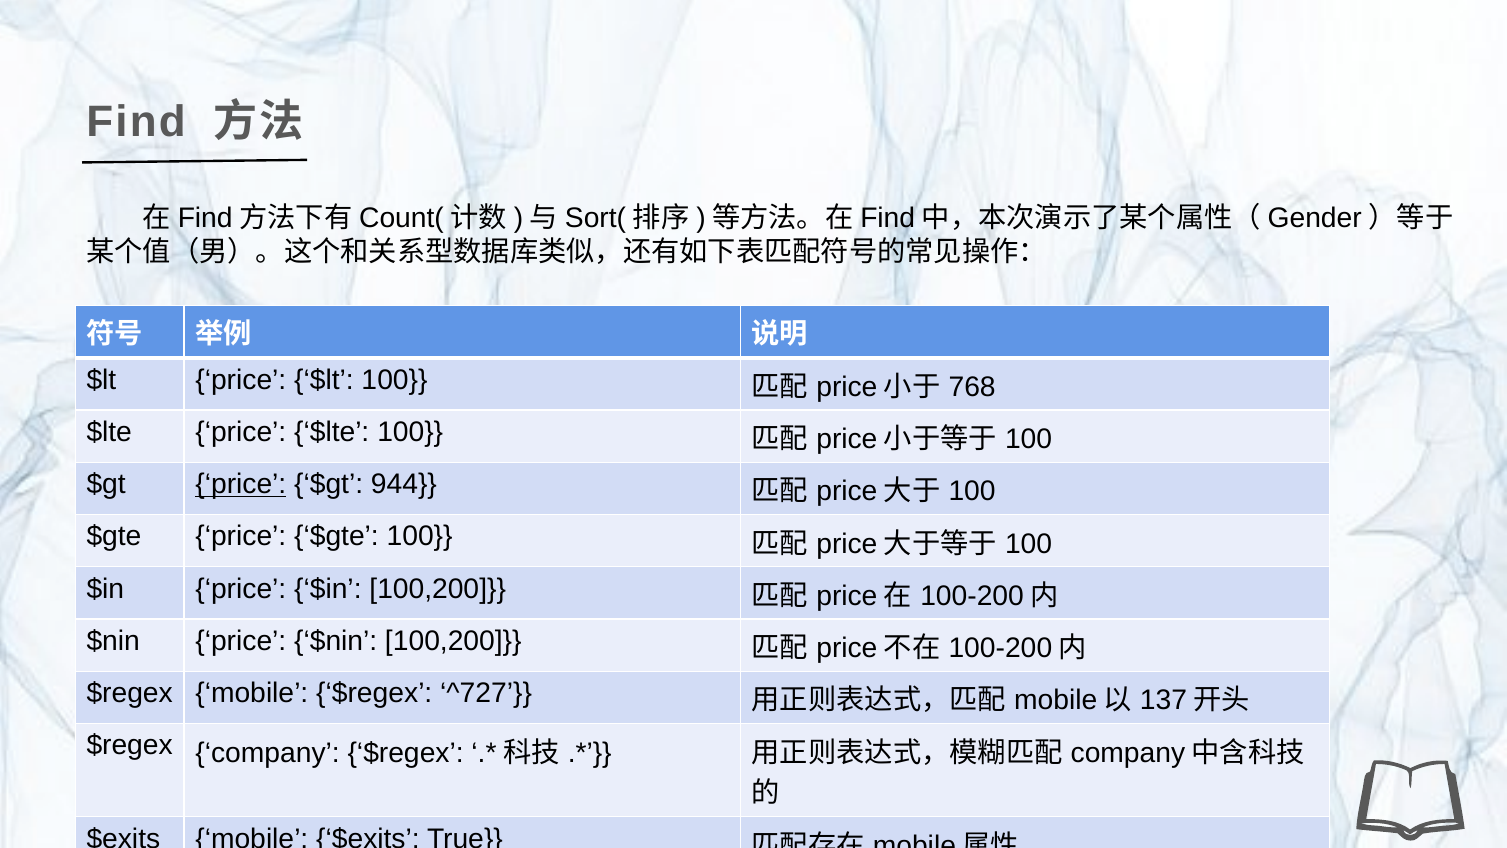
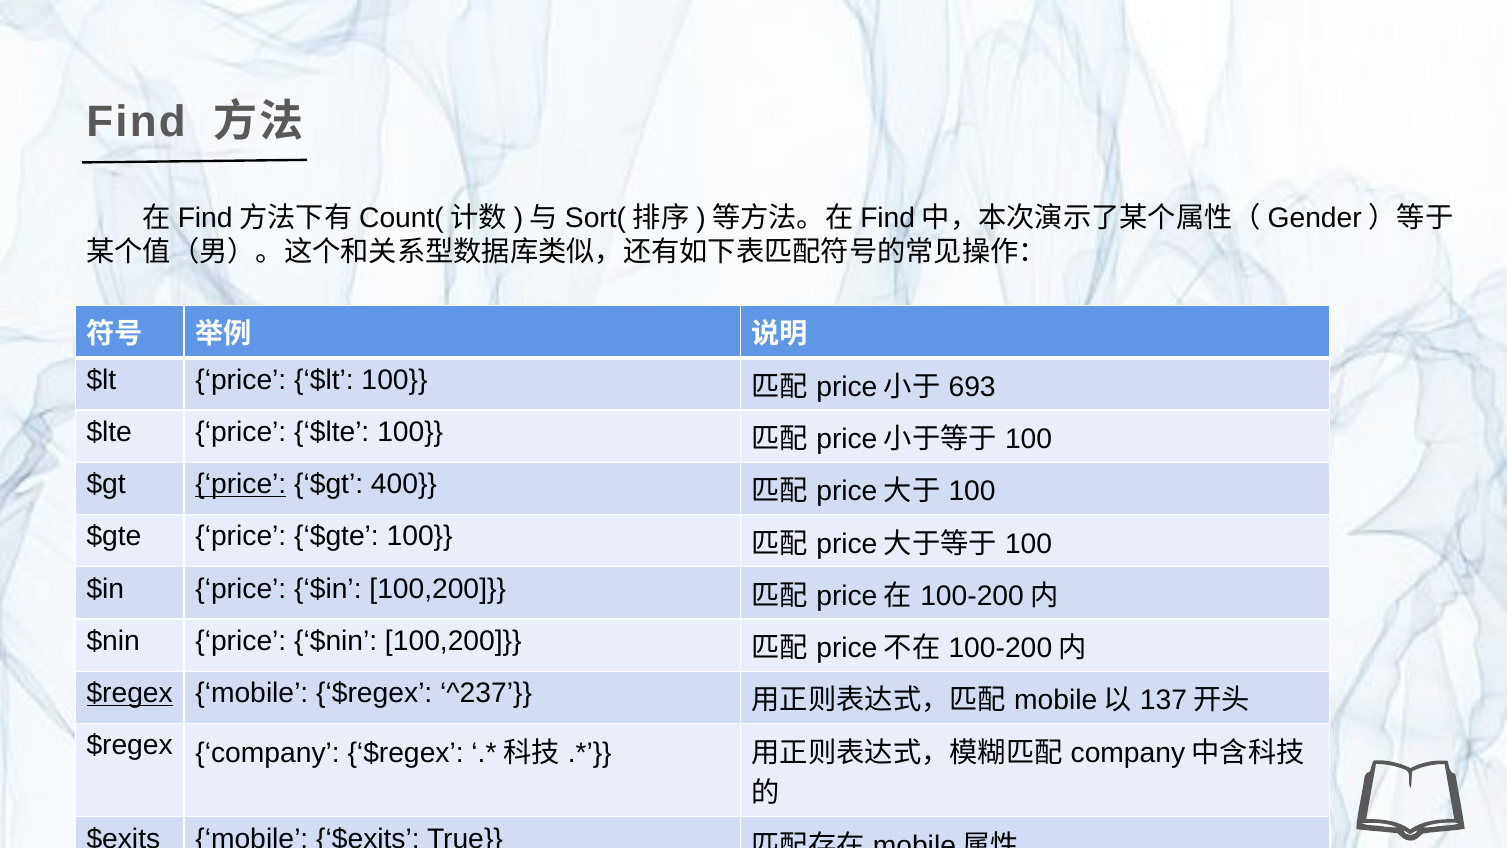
768: 768 -> 693
944: 944 -> 400
$regex at (130, 693) underline: none -> present
^727: ^727 -> ^237
